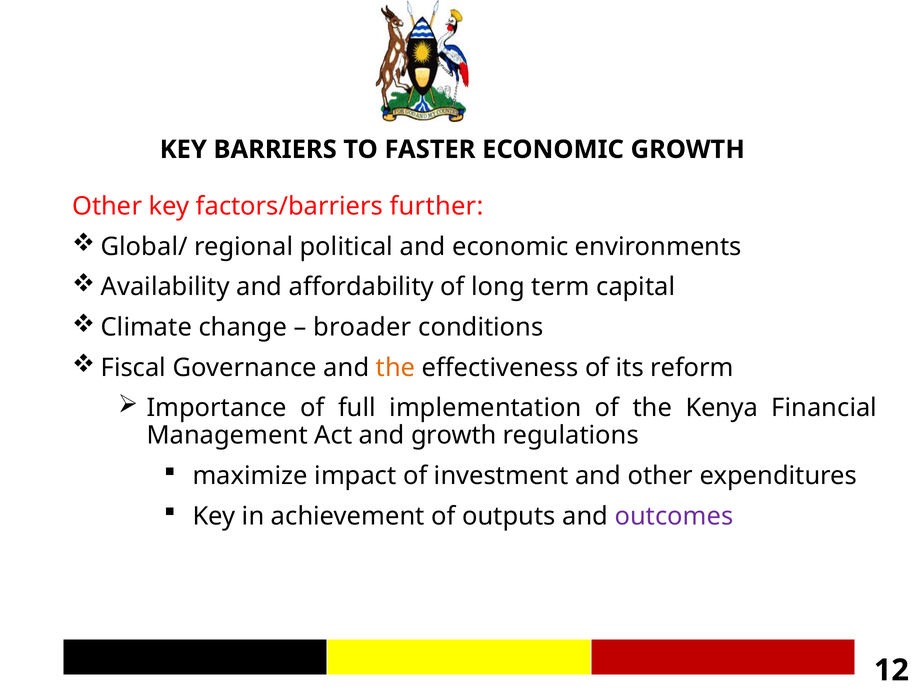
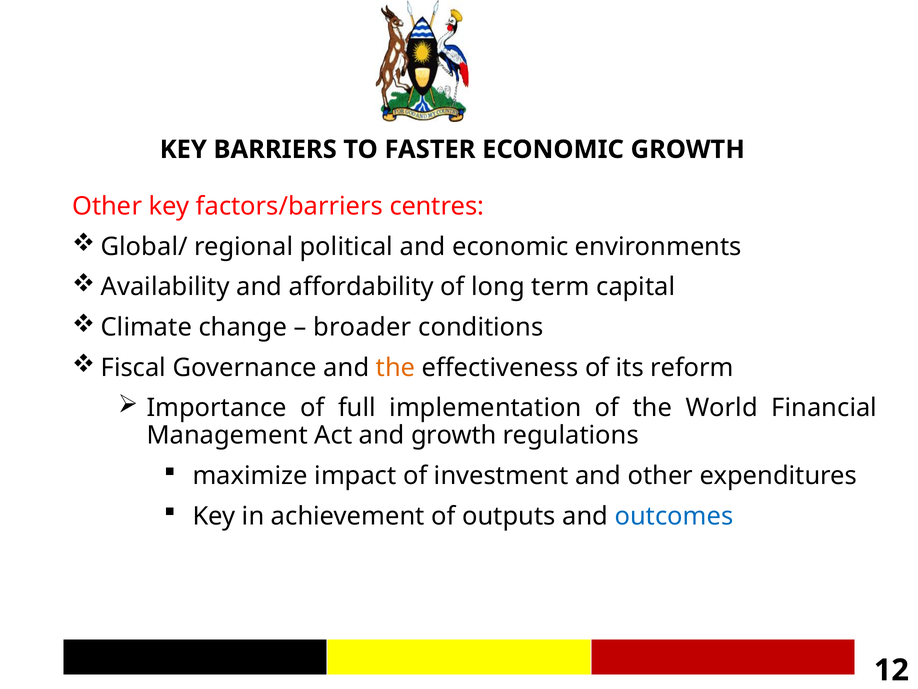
further: further -> centres
Kenya: Kenya -> World
outcomes colour: purple -> blue
